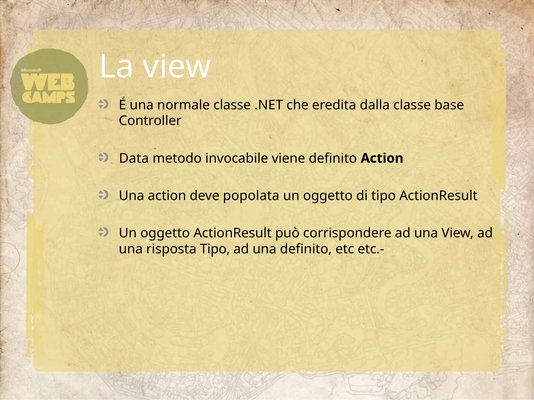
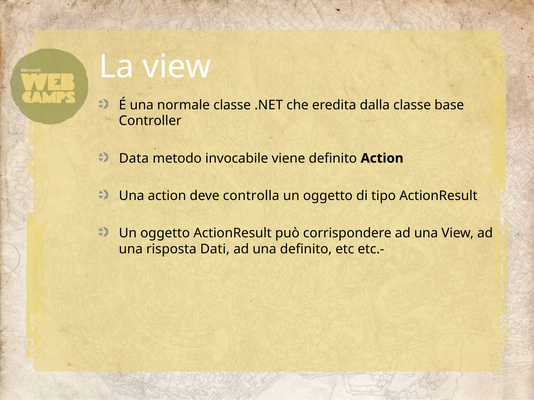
popolata: popolata -> controlla
risposta Tipo: Tipo -> Dati
